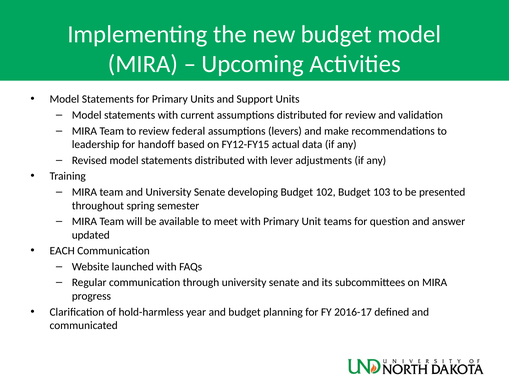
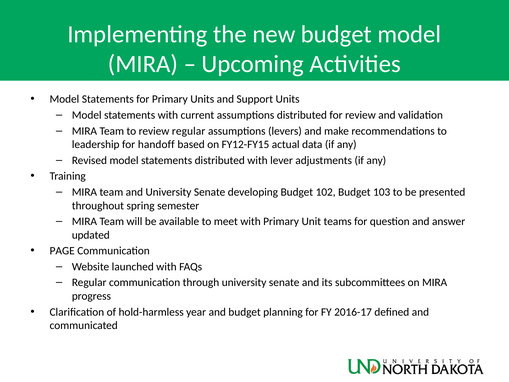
review federal: federal -> regular
EACH: EACH -> PAGE
